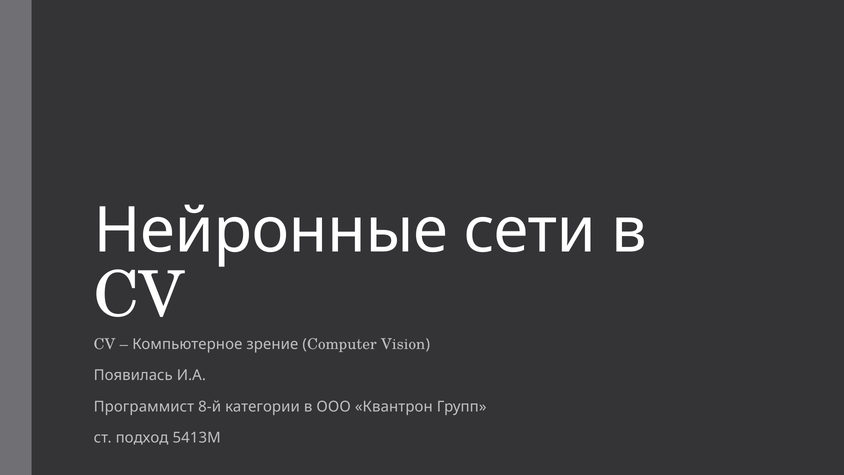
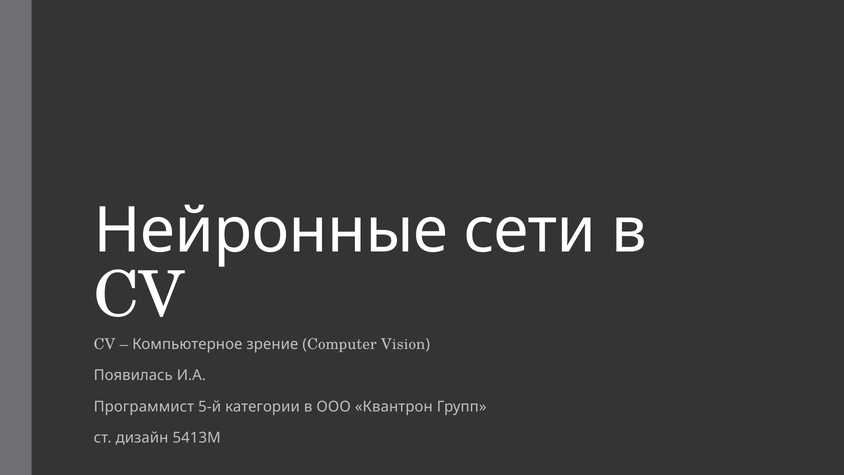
8-й: 8-й -> 5-й
подход: подход -> дизайн
